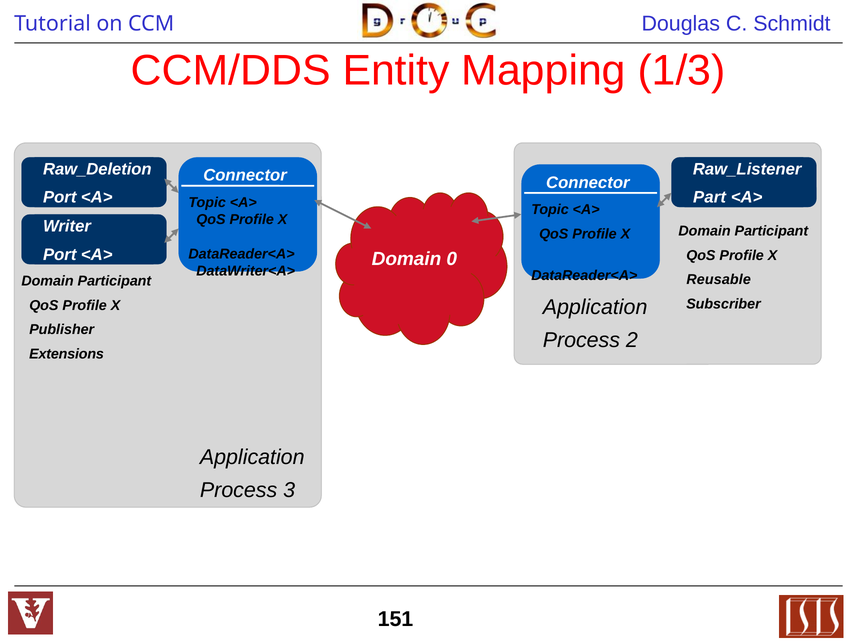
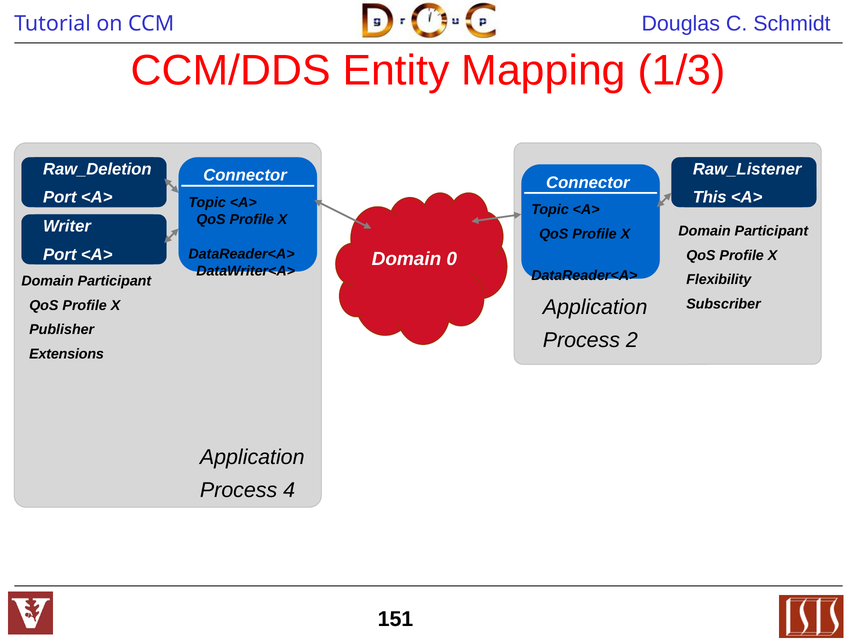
Part: Part -> This
Reusable: Reusable -> Flexibility
3: 3 -> 4
